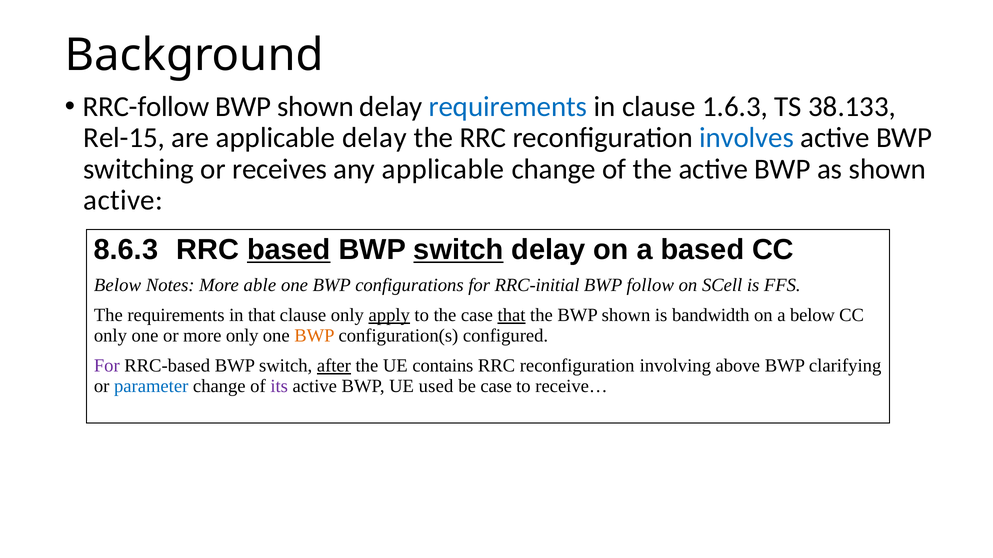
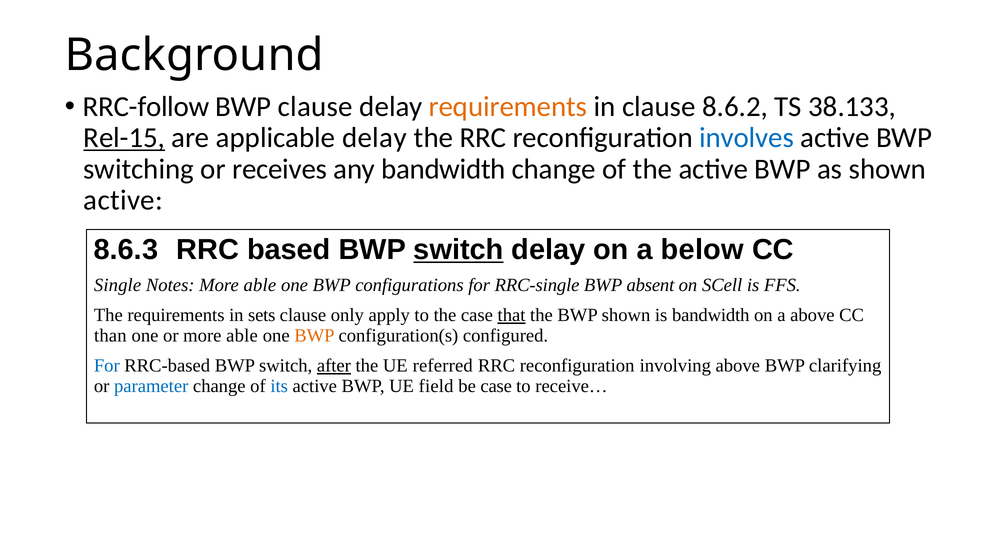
shown at (316, 107): shown -> clause
requirements at (508, 107) colour: blue -> orange
1.6.3: 1.6.3 -> 8.6.2
Rel-15 underline: none -> present
any applicable: applicable -> bandwidth
based at (289, 250) underline: present -> none
a based: based -> below
Below at (118, 286): Below -> Single
RRC-initial: RRC-initial -> RRC-single
follow: follow -> absent
in that: that -> sets
apply underline: present -> none
a below: below -> above
only at (110, 336): only -> than
or more only: only -> able
For at (107, 366) colour: purple -> blue
contains: contains -> referred
its colour: purple -> blue
used: used -> field
